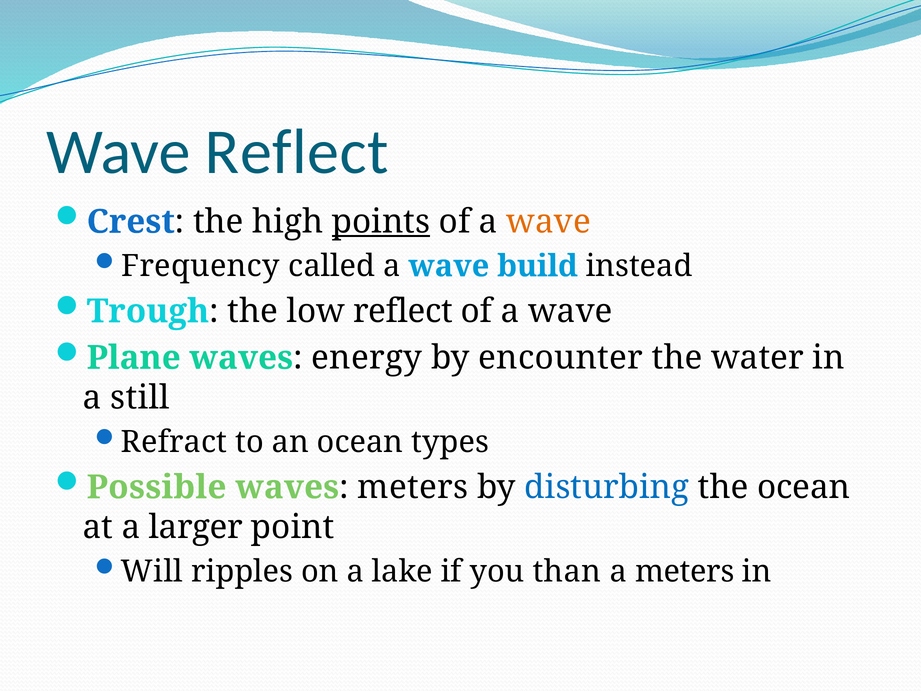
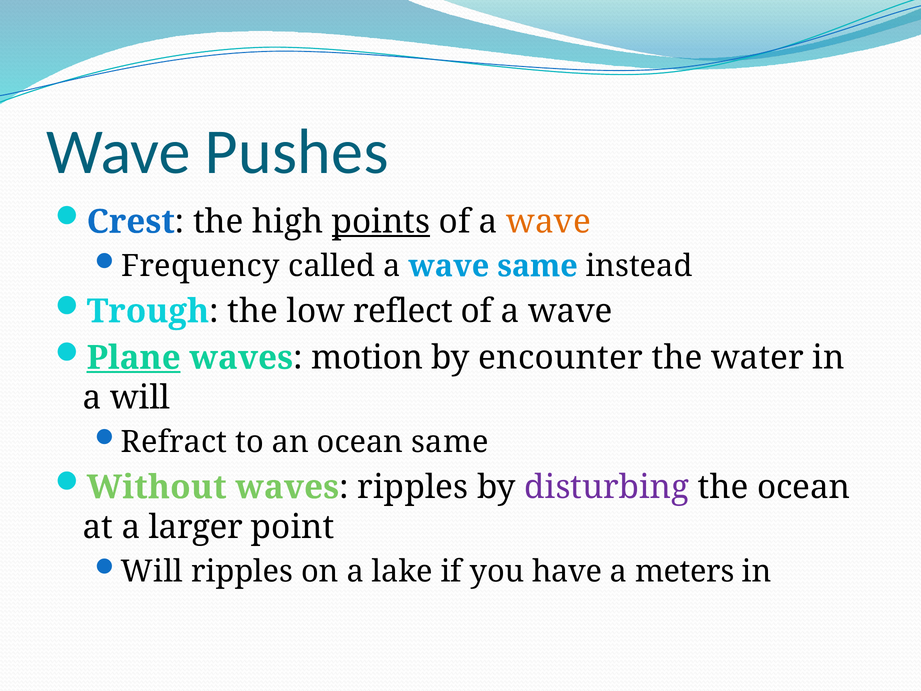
Wave Reflect: Reflect -> Pushes
wave build: build -> same
Plane underline: none -> present
energy: energy -> motion
a still: still -> will
ocean types: types -> same
Possible: Possible -> Without
waves meters: meters -> ripples
disturbing colour: blue -> purple
than: than -> have
